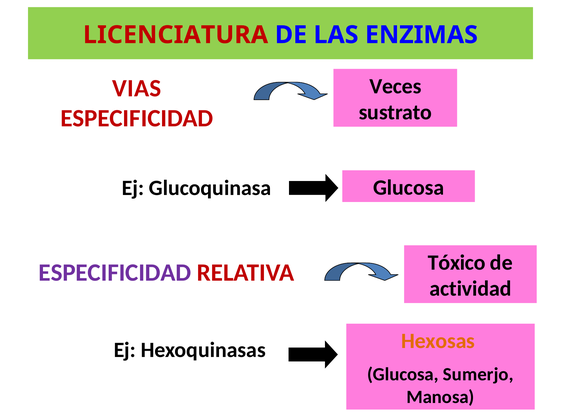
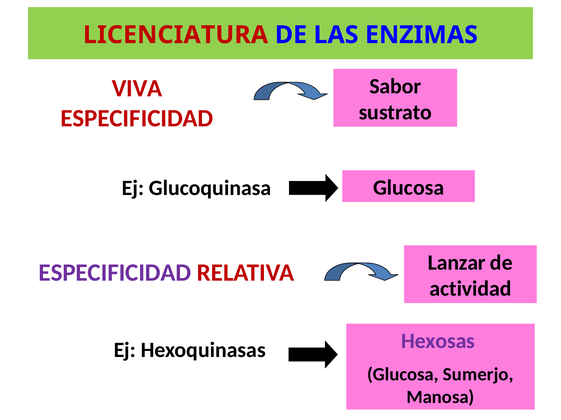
Veces: Veces -> Sabor
VIAS: VIAS -> VIVA
Tóxico: Tóxico -> Lanzar
Hexosas colour: orange -> purple
